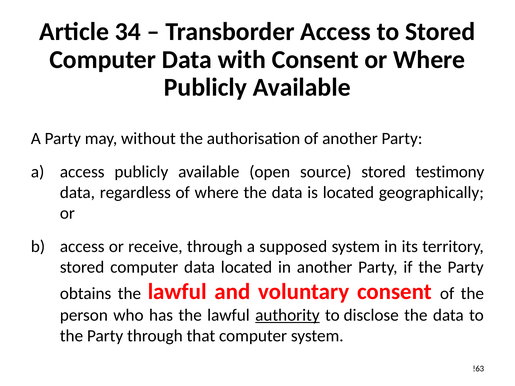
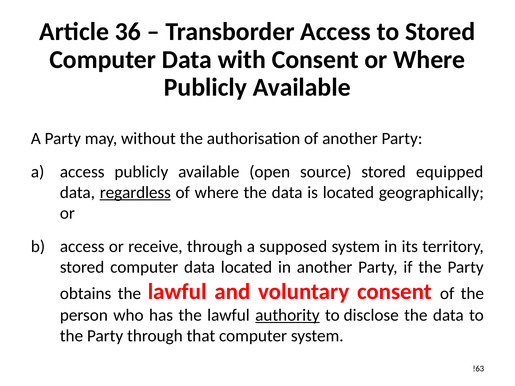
34: 34 -> 36
testimony: testimony -> equipped
regardless underline: none -> present
